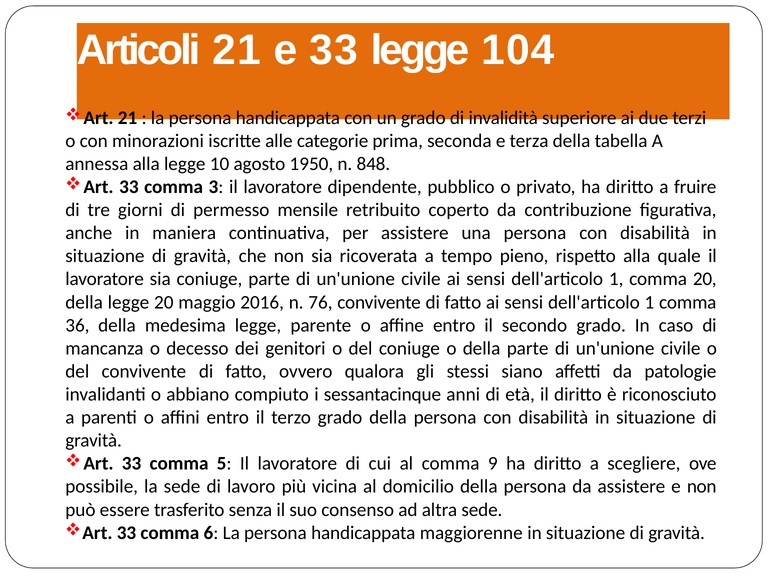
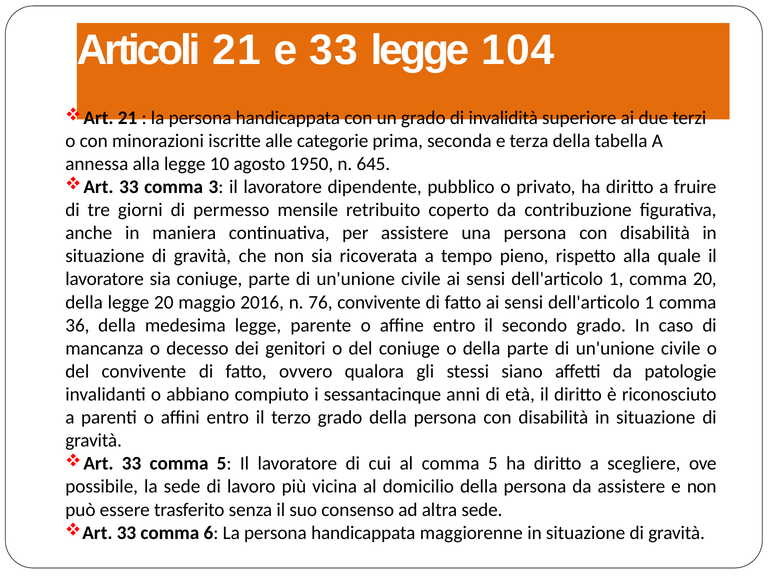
848: 848 -> 645
al comma 9: 9 -> 5
